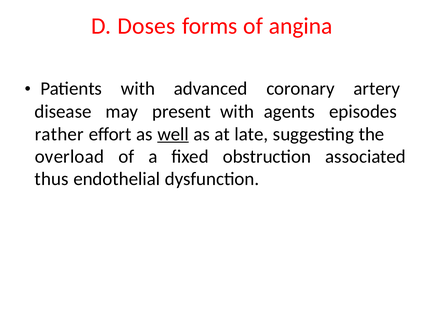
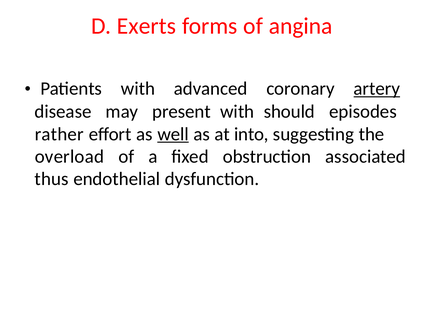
Doses: Doses -> Exerts
artery underline: none -> present
agents: agents -> should
late: late -> into
